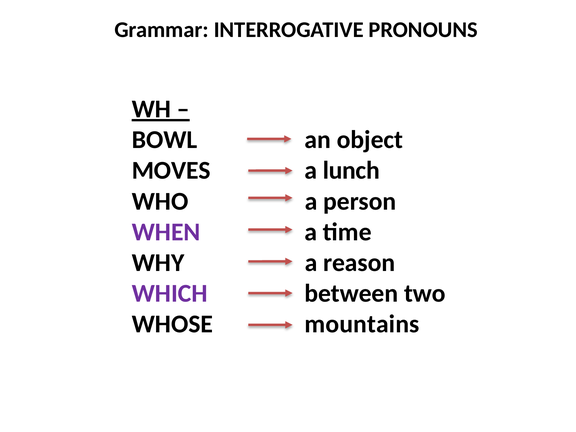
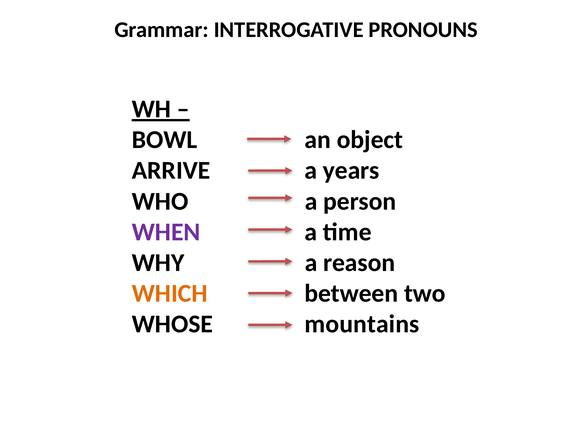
MOVES: MOVES -> ARRIVE
lunch: lunch -> years
WHICH colour: purple -> orange
